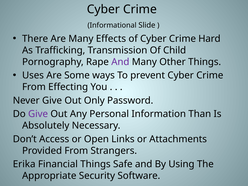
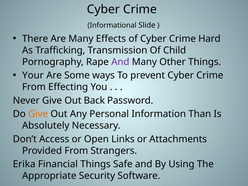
Uses: Uses -> Your
Only: Only -> Back
Give at (38, 114) colour: purple -> orange
